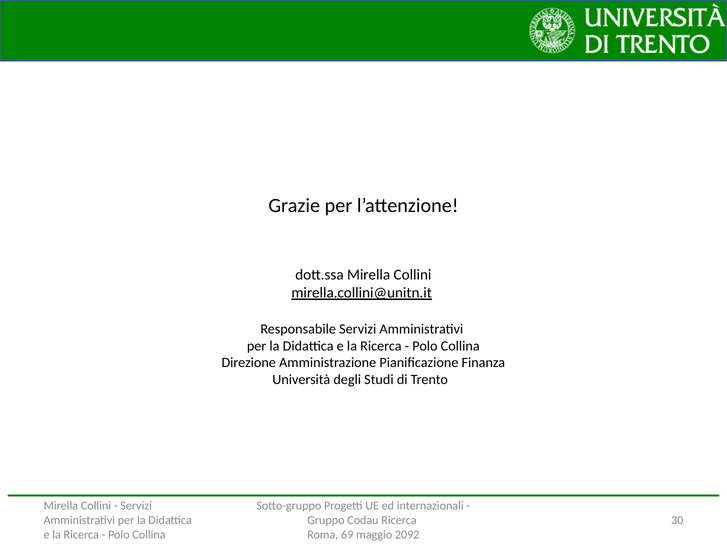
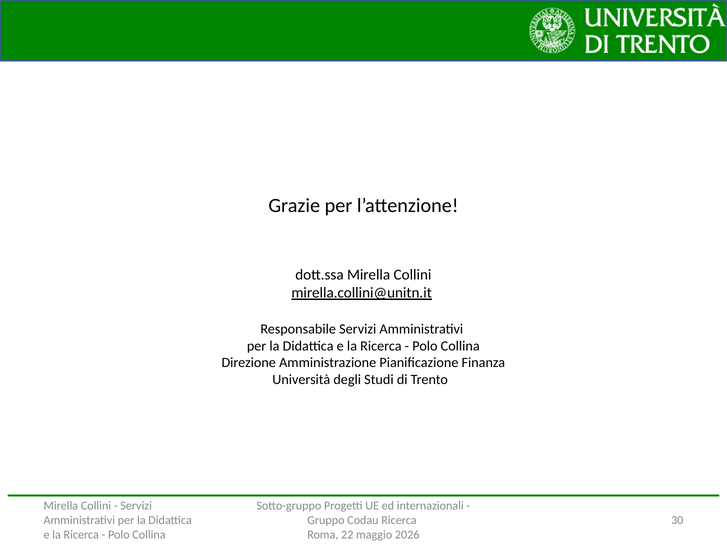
69: 69 -> 22
2092: 2092 -> 2026
